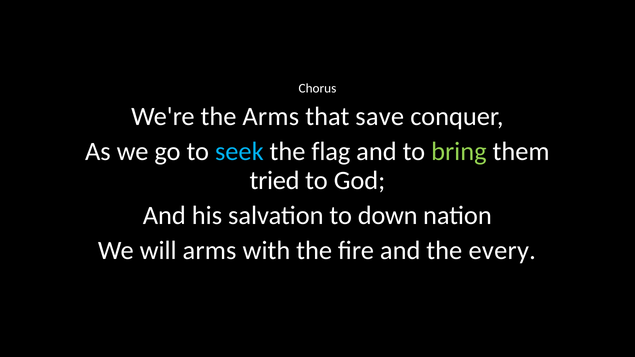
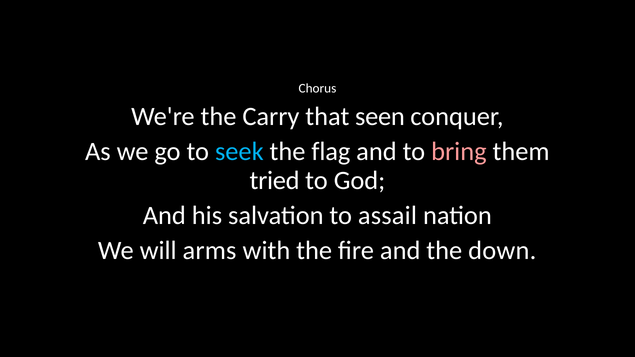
the Arms: Arms -> Carry
save: save -> seen
bring colour: light green -> pink
down: down -> assail
every: every -> down
